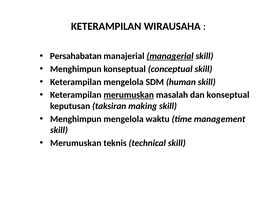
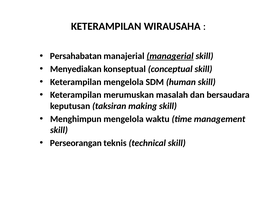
Menghimpun at (76, 69): Menghimpun -> Menyediakan
merumuskan at (129, 95) underline: present -> none
dan konseptual: konseptual -> bersaudara
Merumuskan at (76, 143): Merumuskan -> Perseorangan
